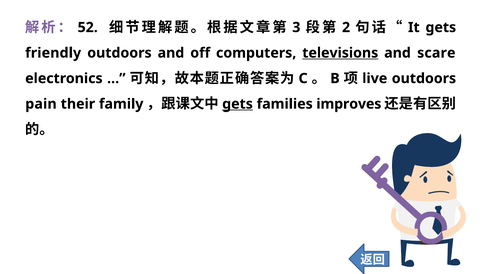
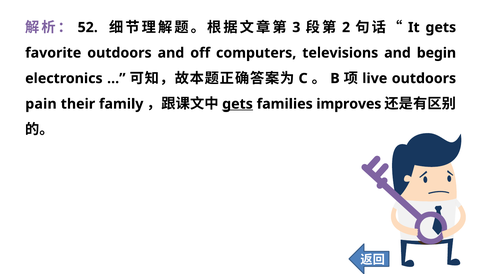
friendly: friendly -> favorite
televisions underline: present -> none
scare: scare -> begin
